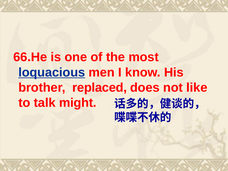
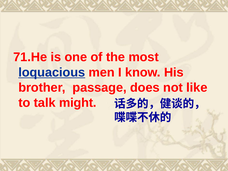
66.He: 66.He -> 71.He
replaced: replaced -> passage
